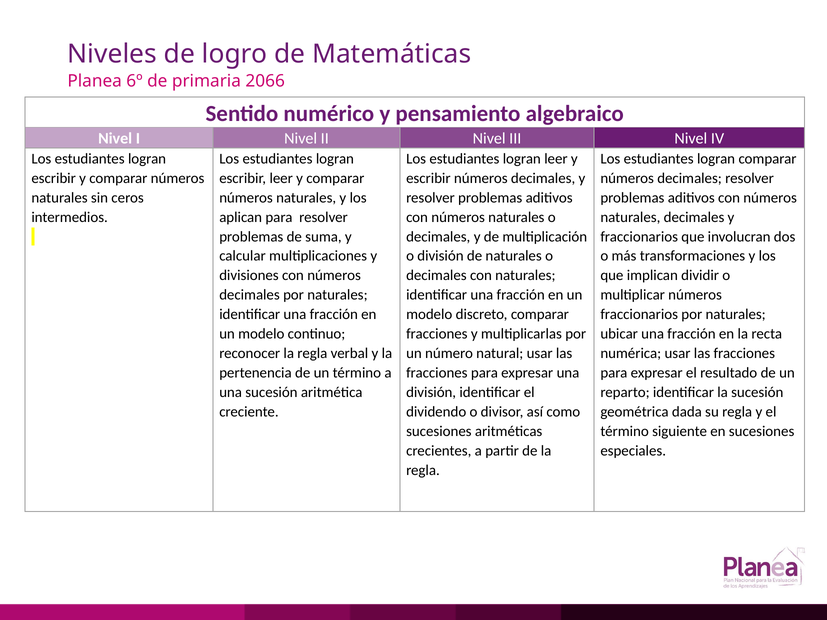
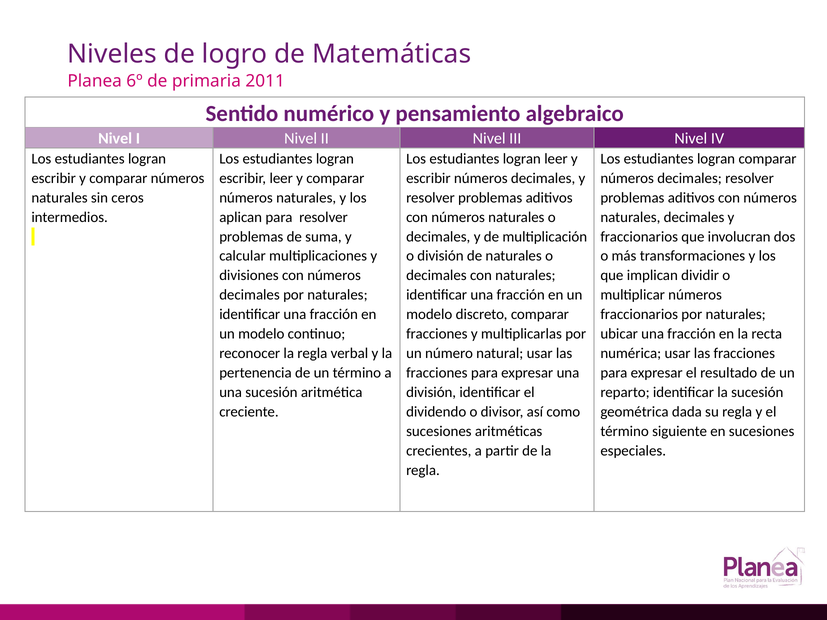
2066: 2066 -> 2011
